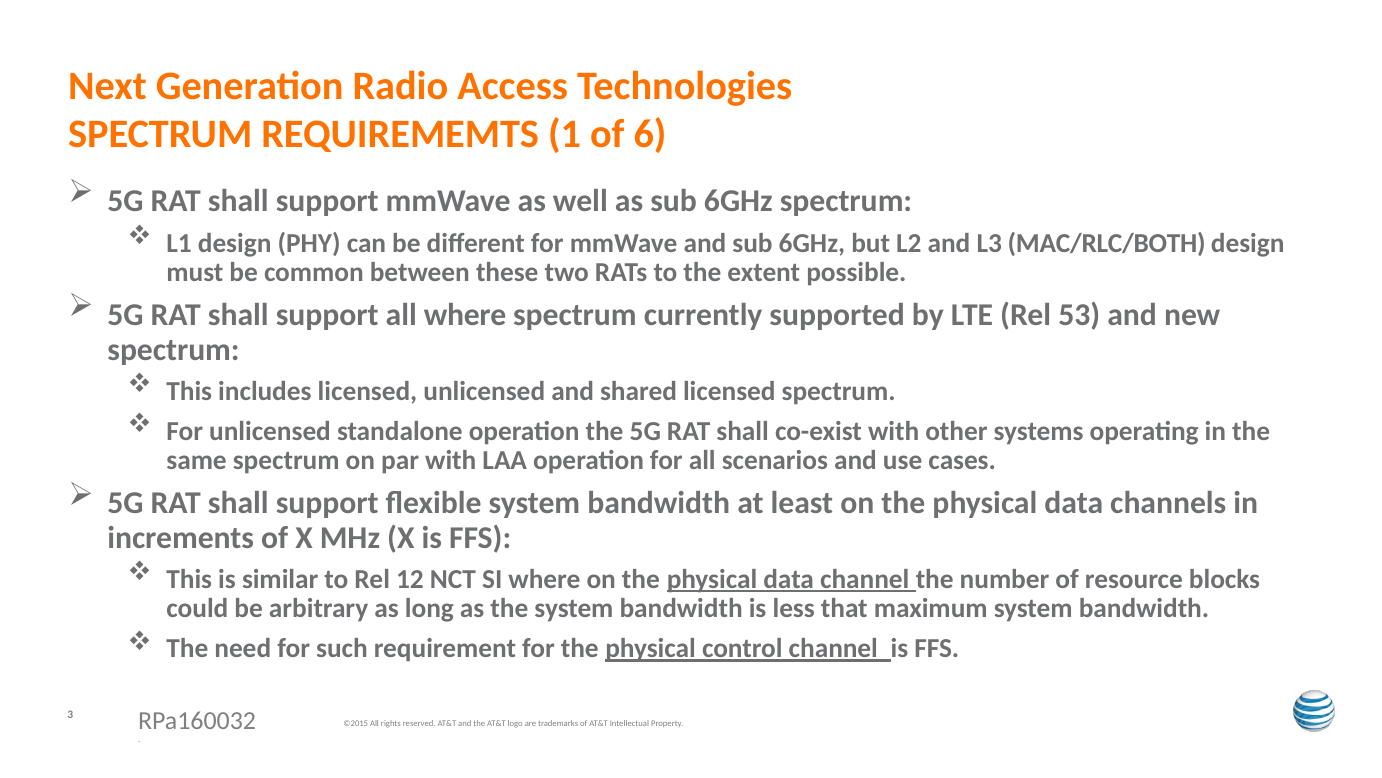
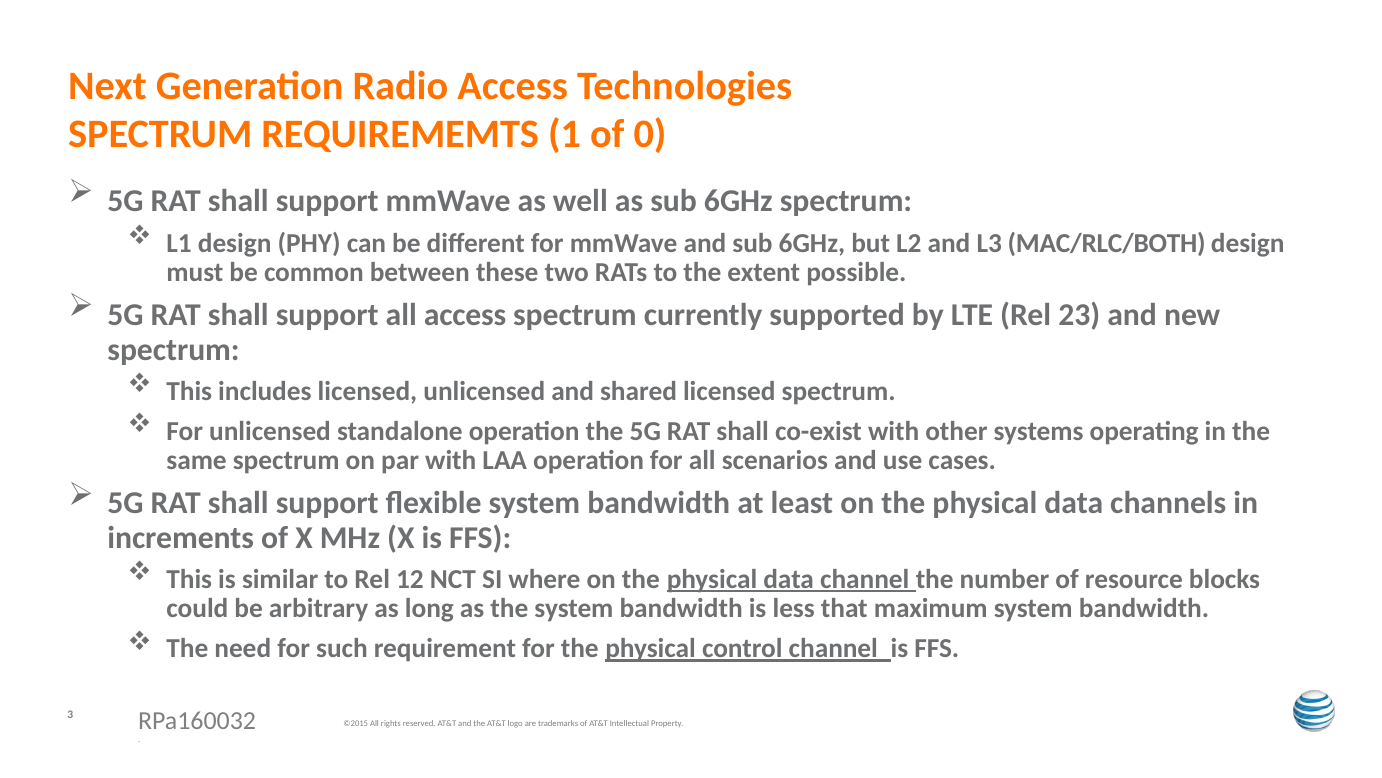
6: 6 -> 0
all where: where -> access
53: 53 -> 23
